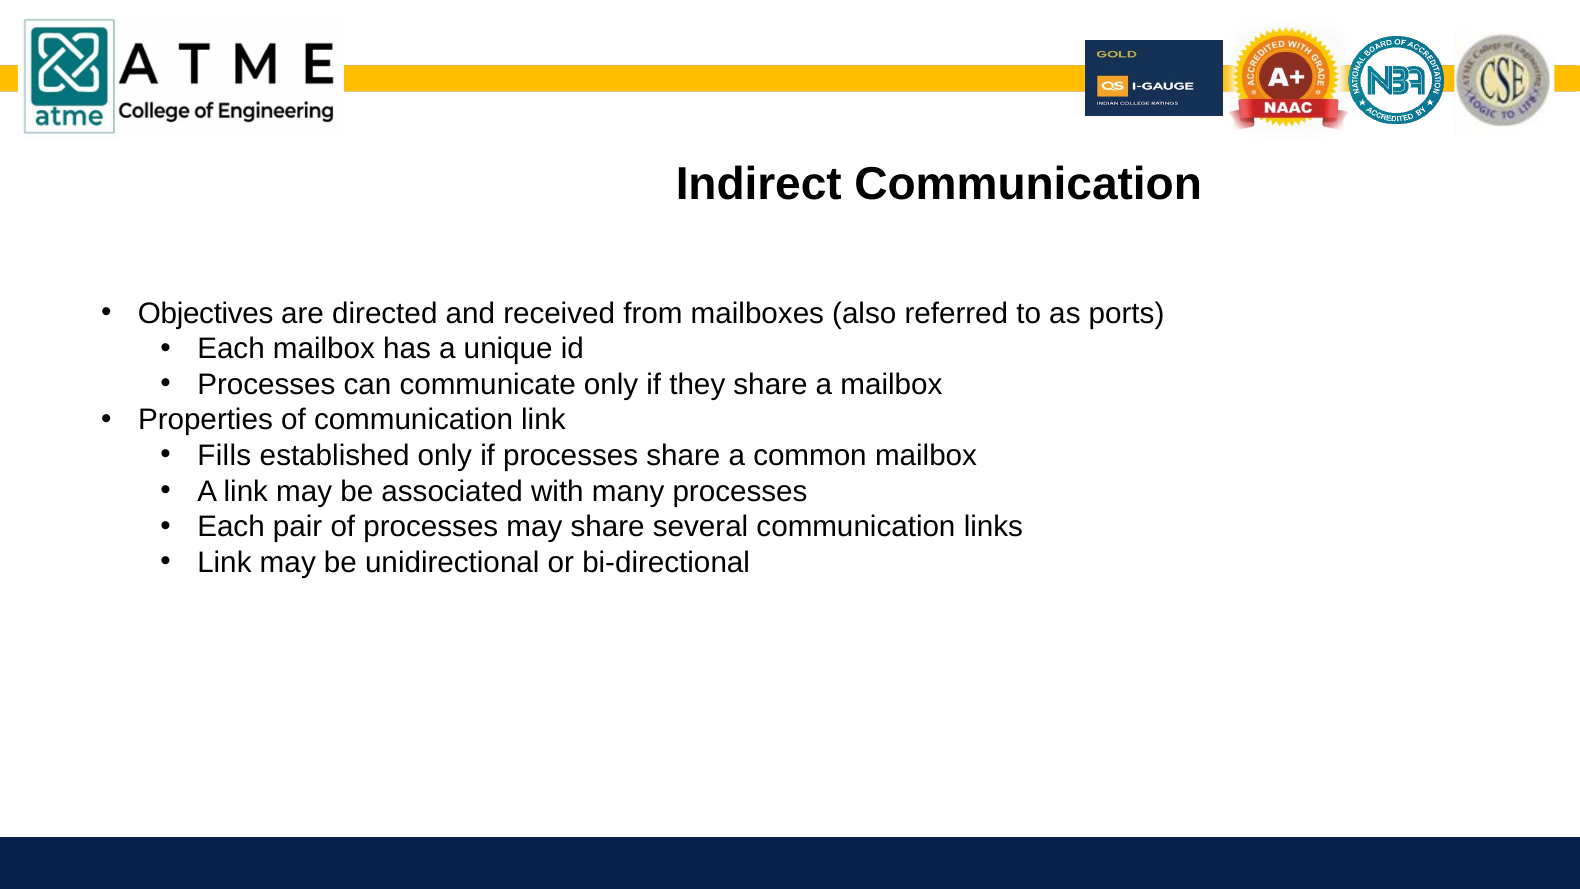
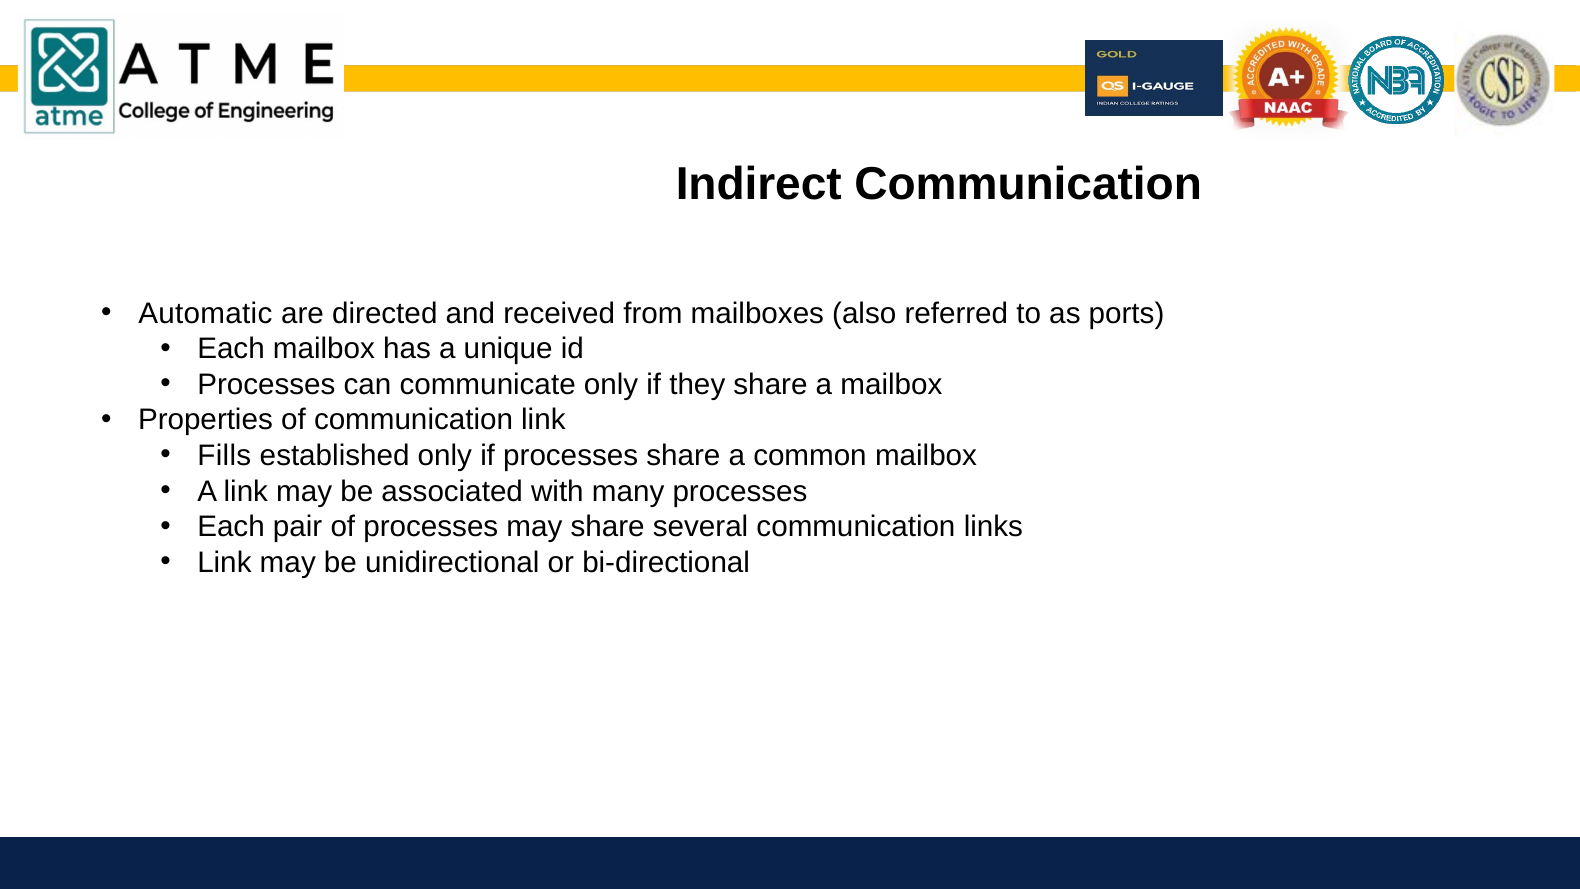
Objectives: Objectives -> Automatic
